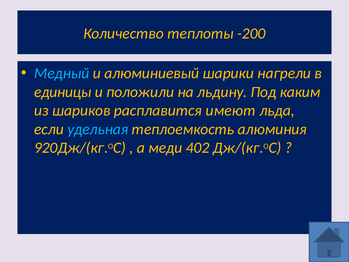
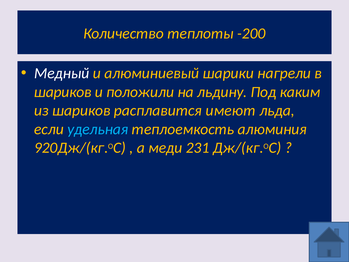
Медный colour: light blue -> white
единицы at (63, 92): единицы -> шариков
402: 402 -> 231
